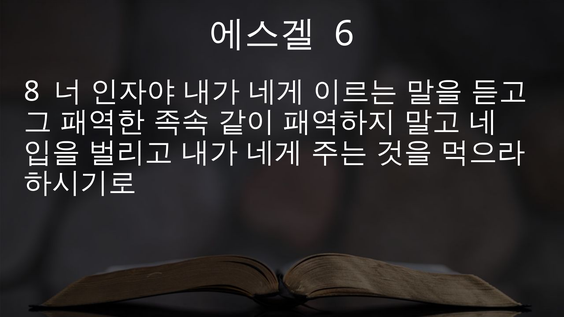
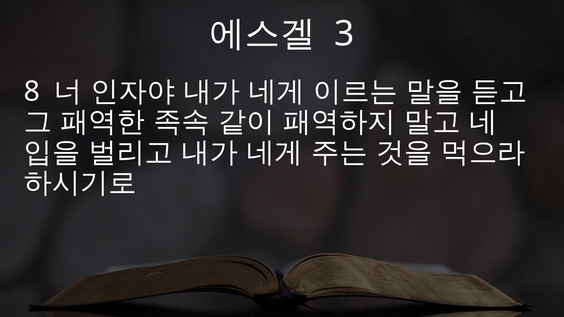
6: 6 -> 3
